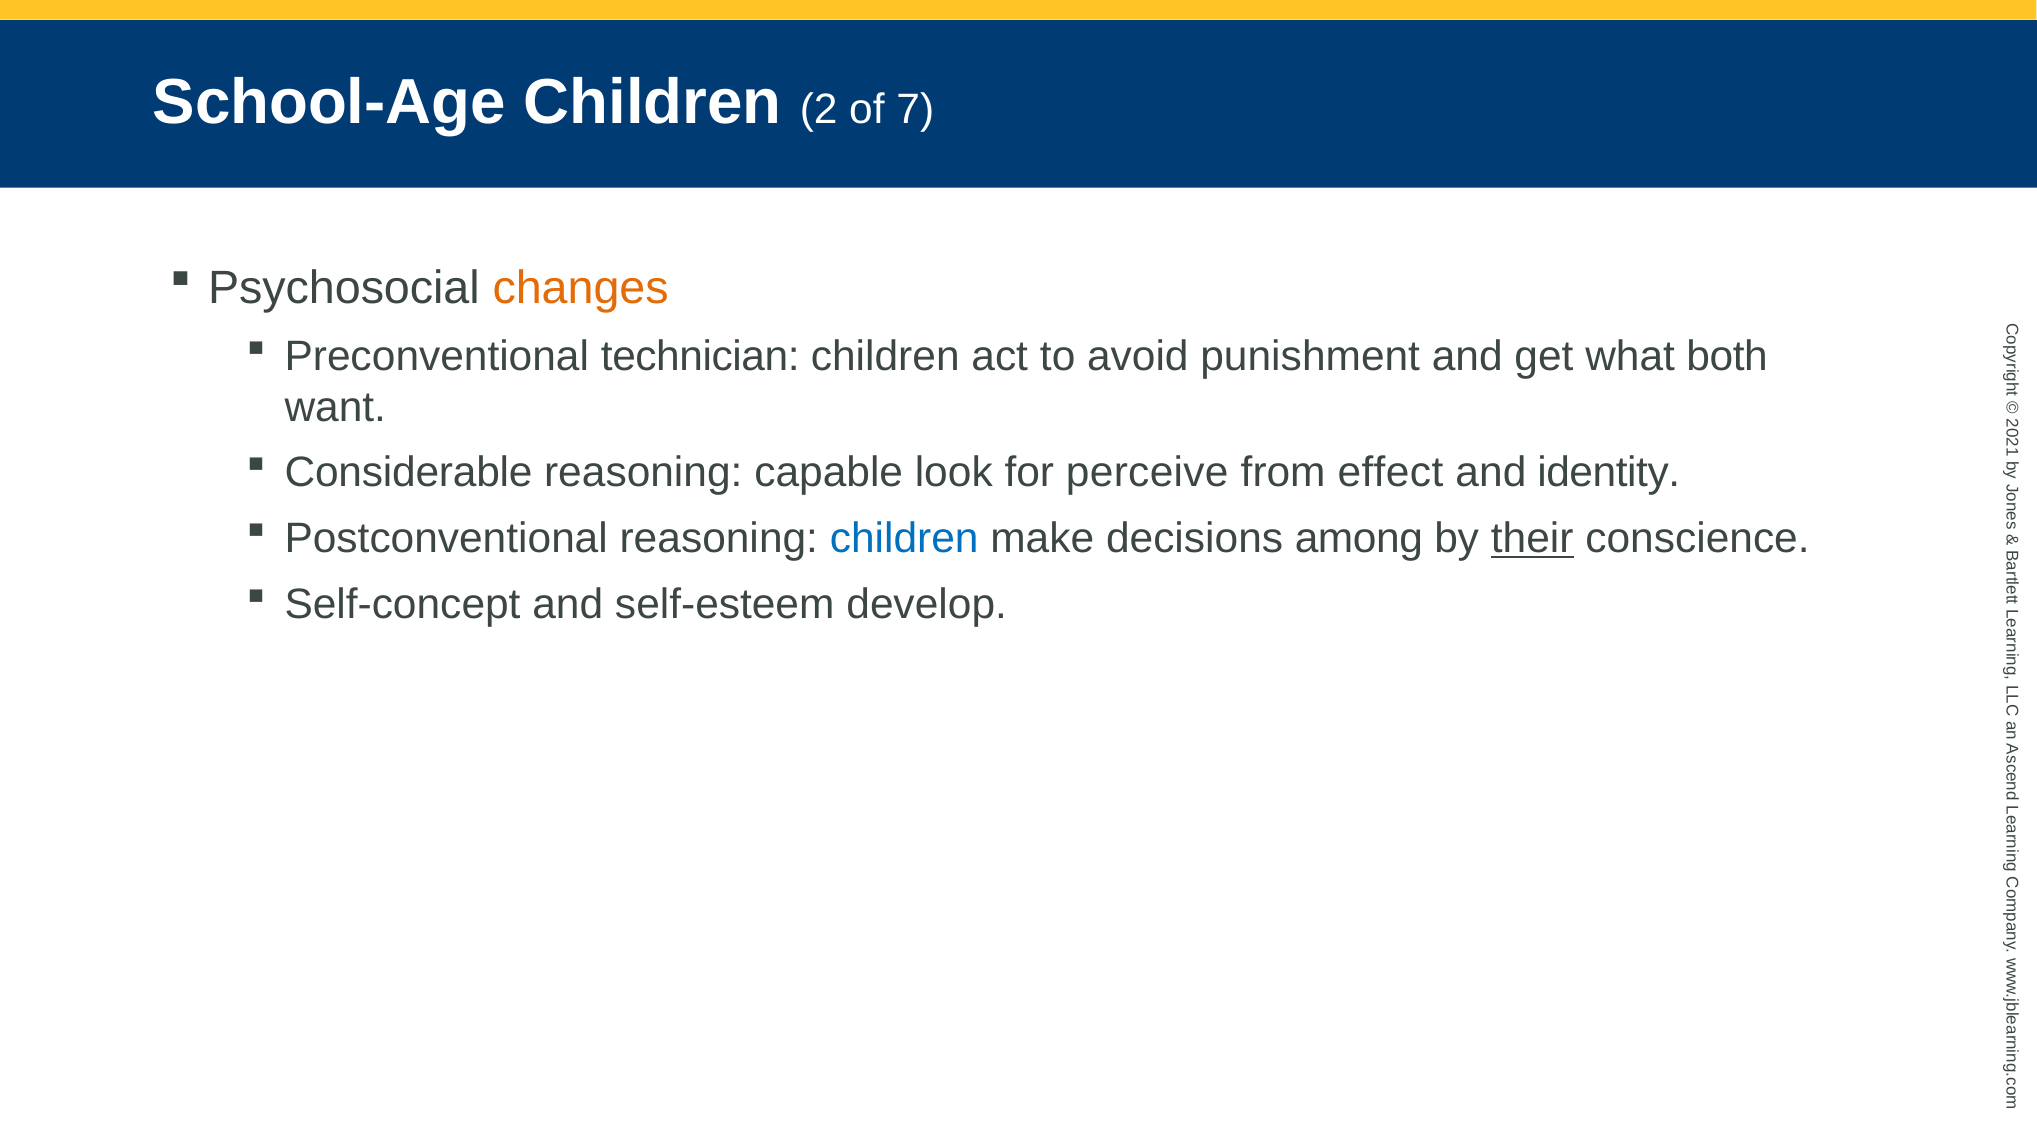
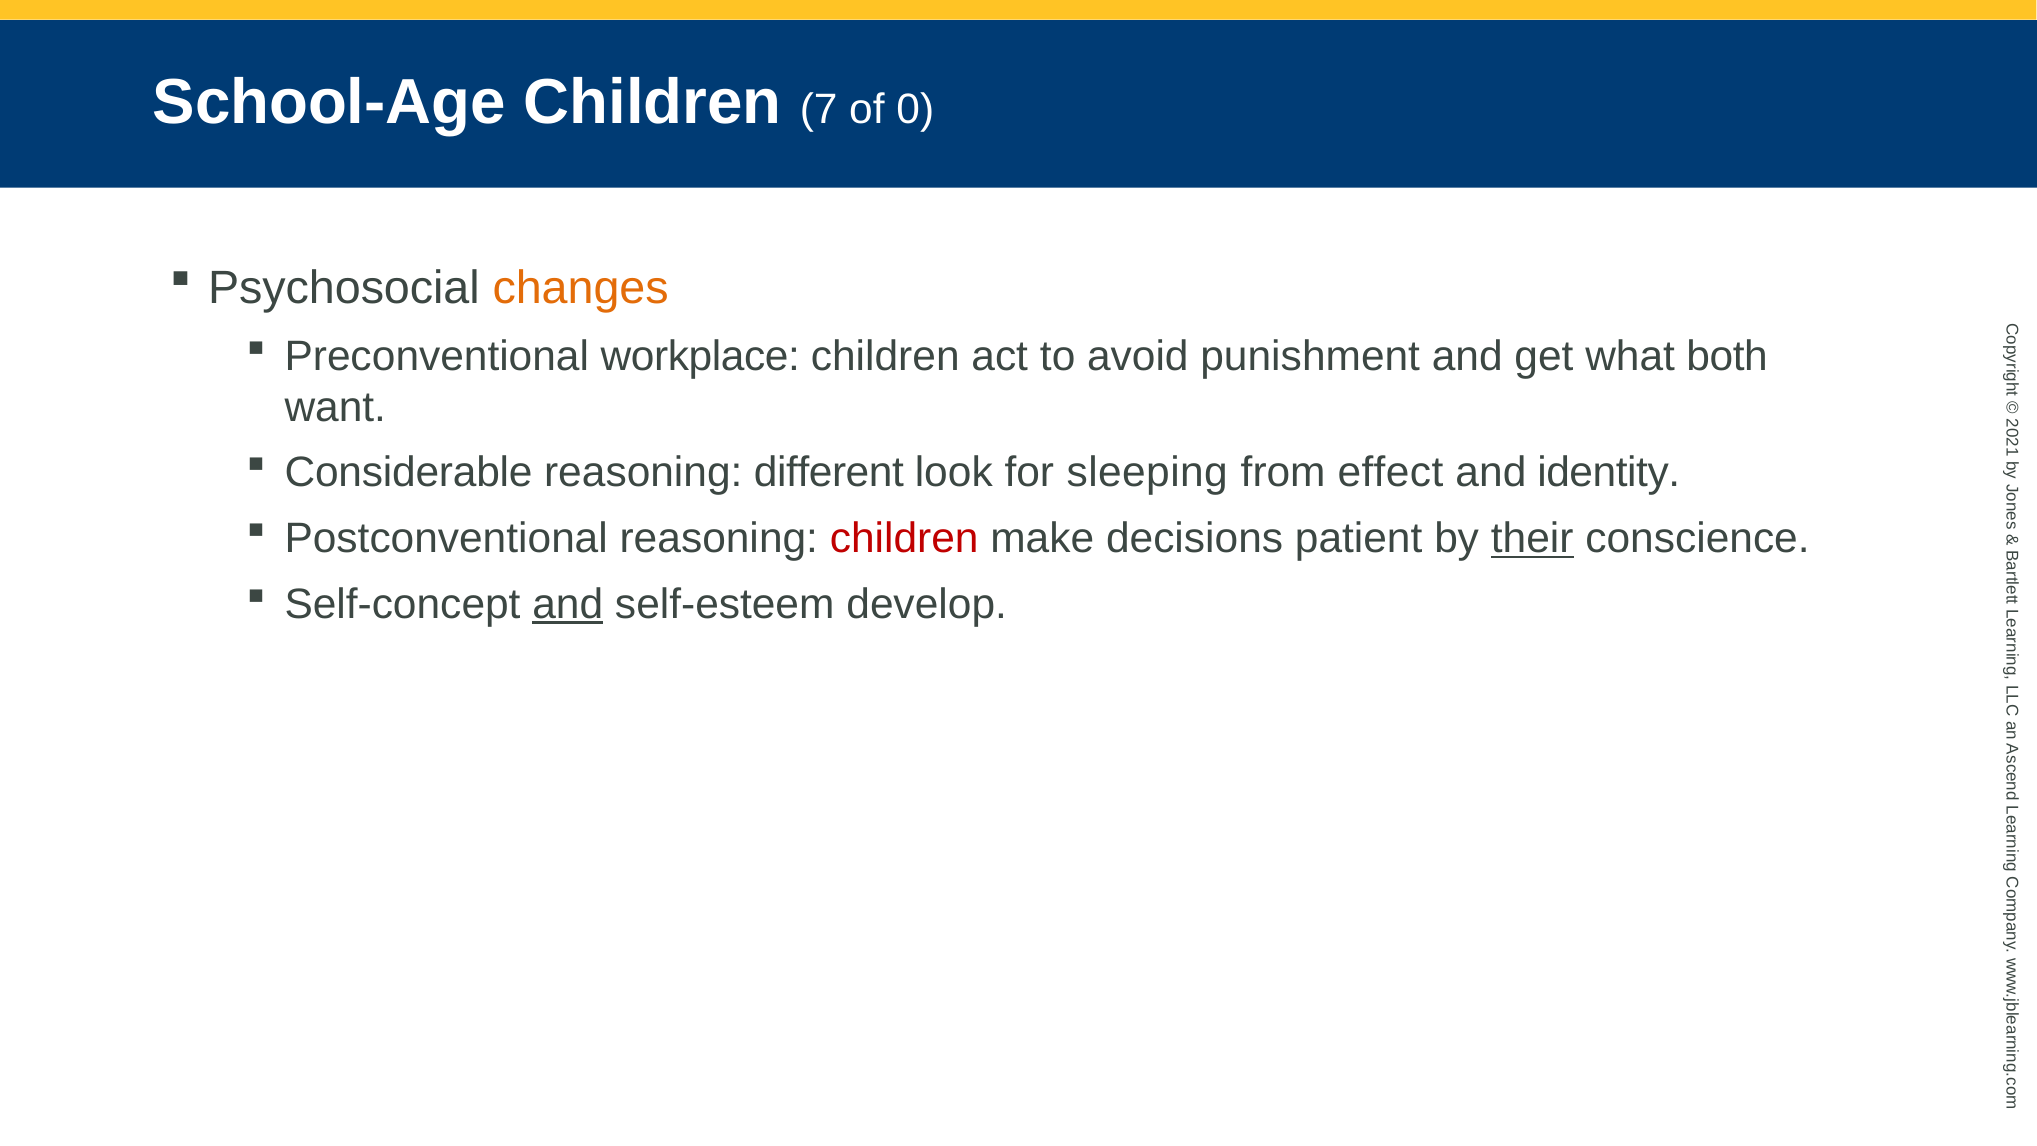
Children 2: 2 -> 7
of 7: 7 -> 0
technician: technician -> workplace
capable: capable -> different
perceive: perceive -> sleeping
children at (904, 539) colour: blue -> red
among: among -> patient
and at (568, 604) underline: none -> present
